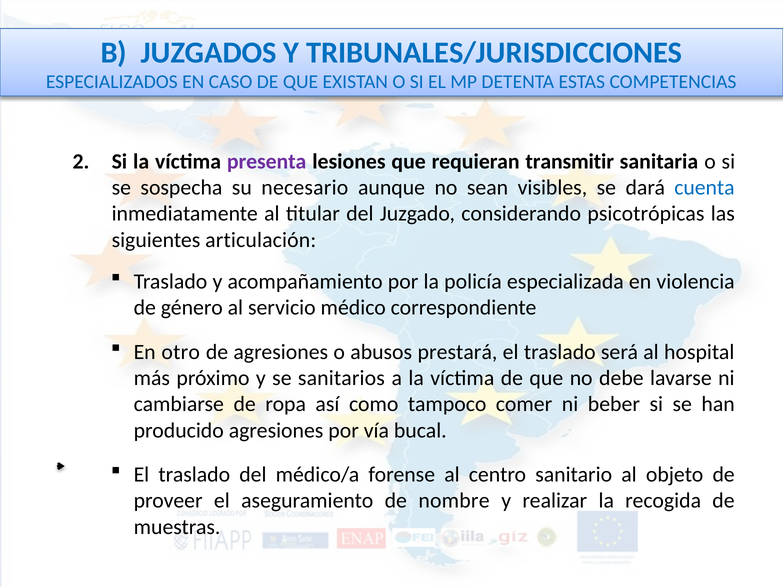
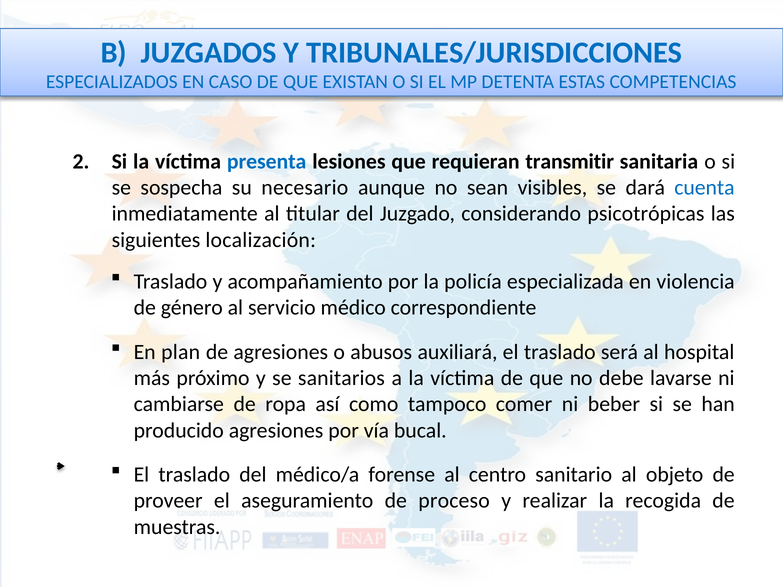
presenta colour: purple -> blue
articulación: articulación -> localización
otro: otro -> plan
prestará: prestará -> auxiliará
nombre: nombre -> proceso
